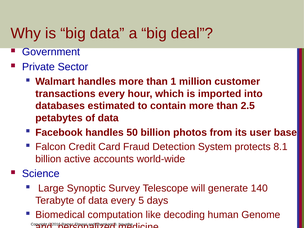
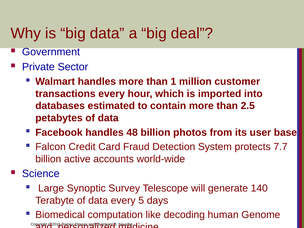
50: 50 -> 48
8.1: 8.1 -> 7.7
